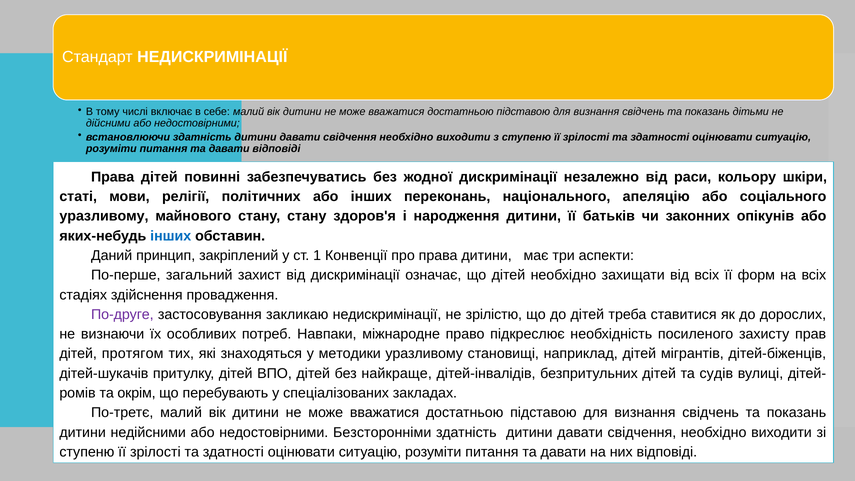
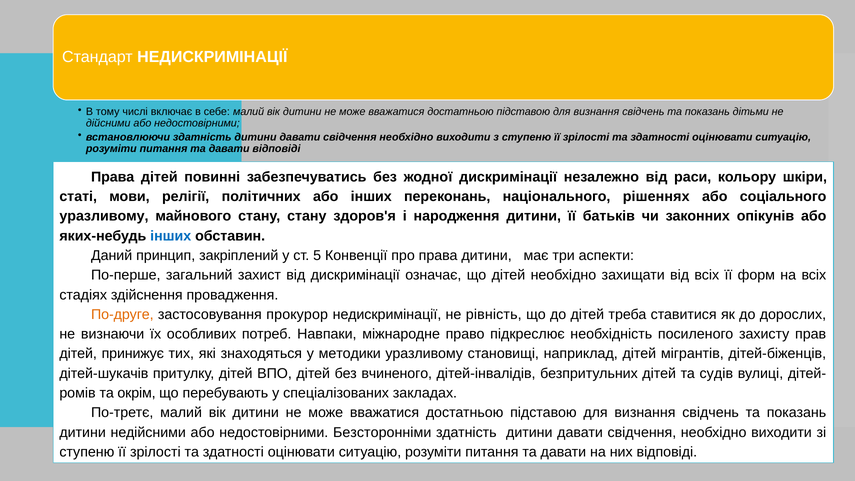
апеляцію: апеляцію -> рішеннях
1: 1 -> 5
По-друге colour: purple -> orange
закликаю: закликаю -> прокурор
зрілістю: зрілістю -> рівність
протягом: протягом -> принижує
найкраще: найкраще -> вчиненого
